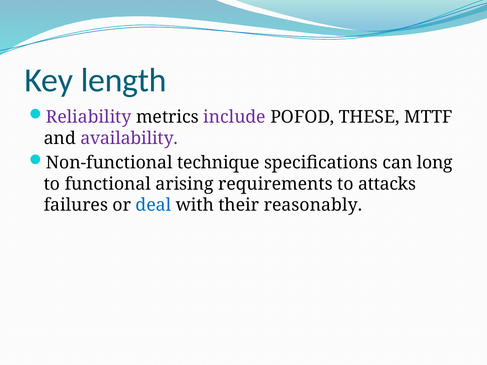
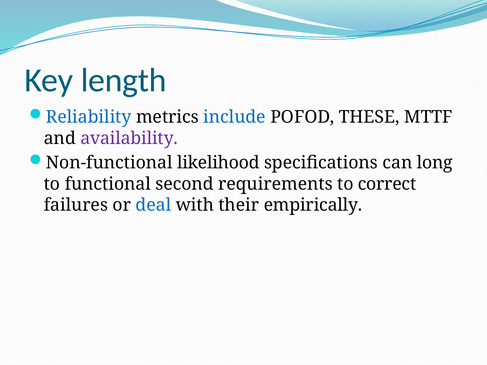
Reliability colour: purple -> blue
include colour: purple -> blue
technique: technique -> likelihood
arising: arising -> second
attacks: attacks -> correct
reasonably: reasonably -> empirically
